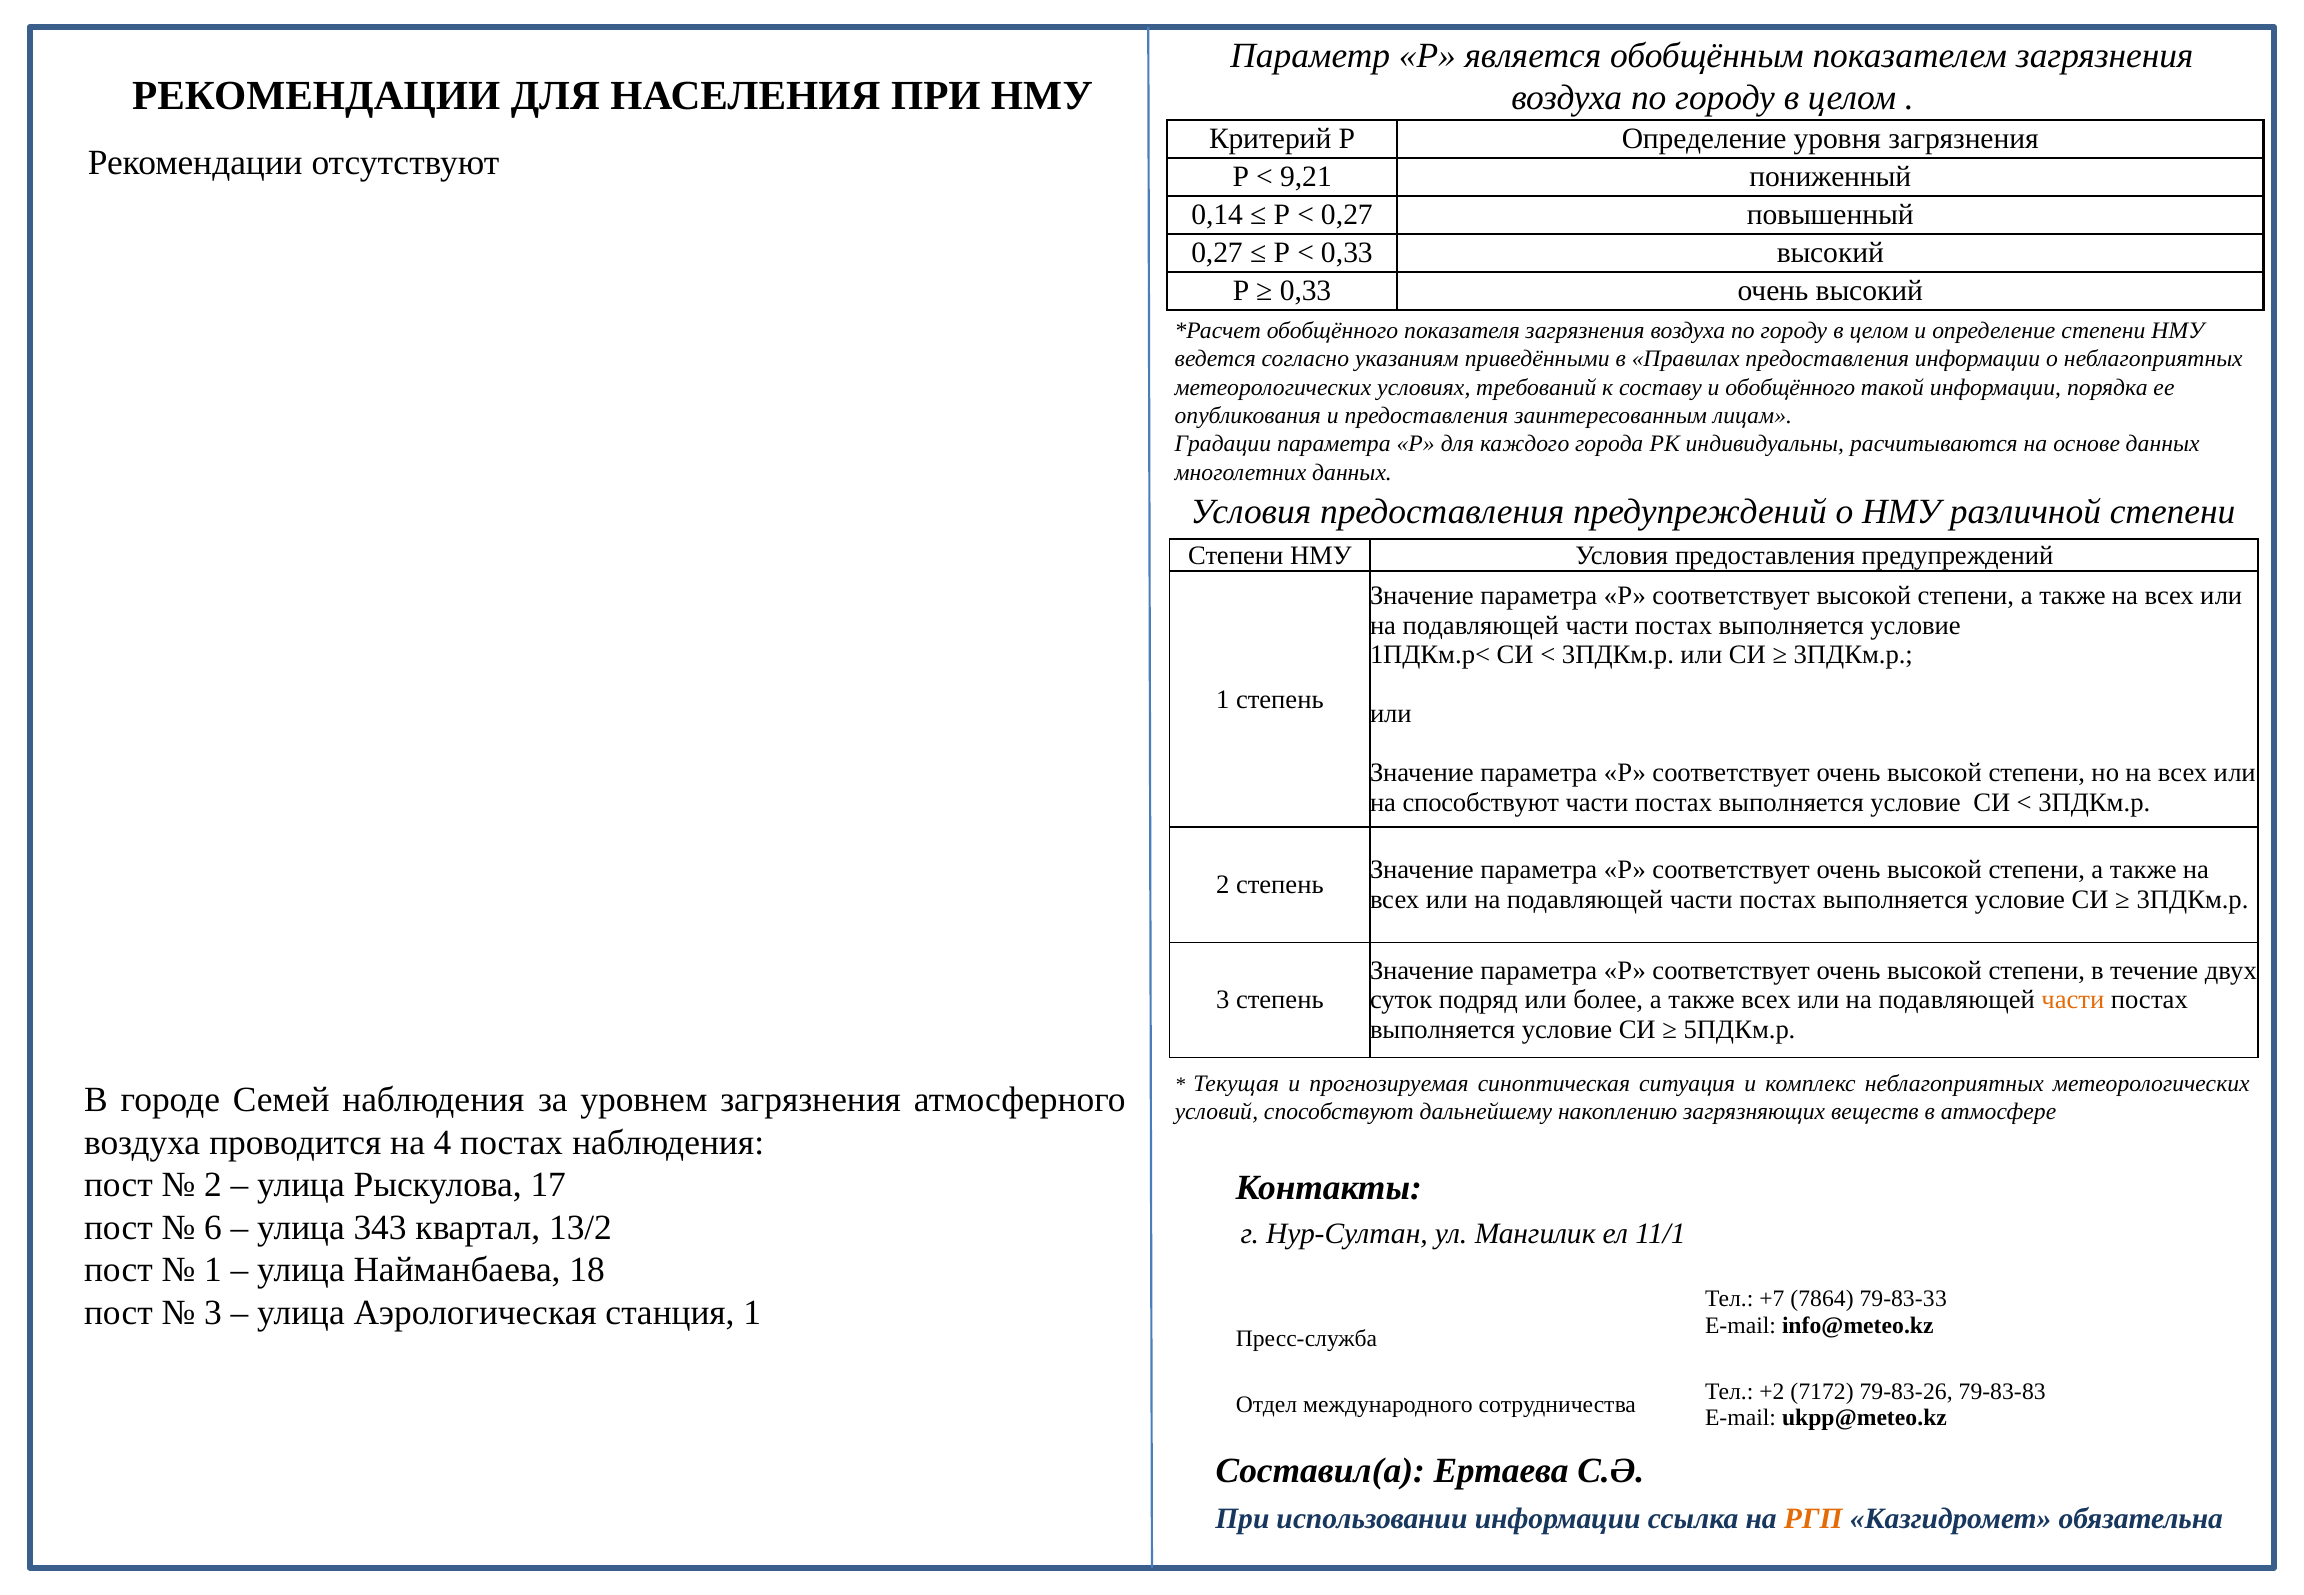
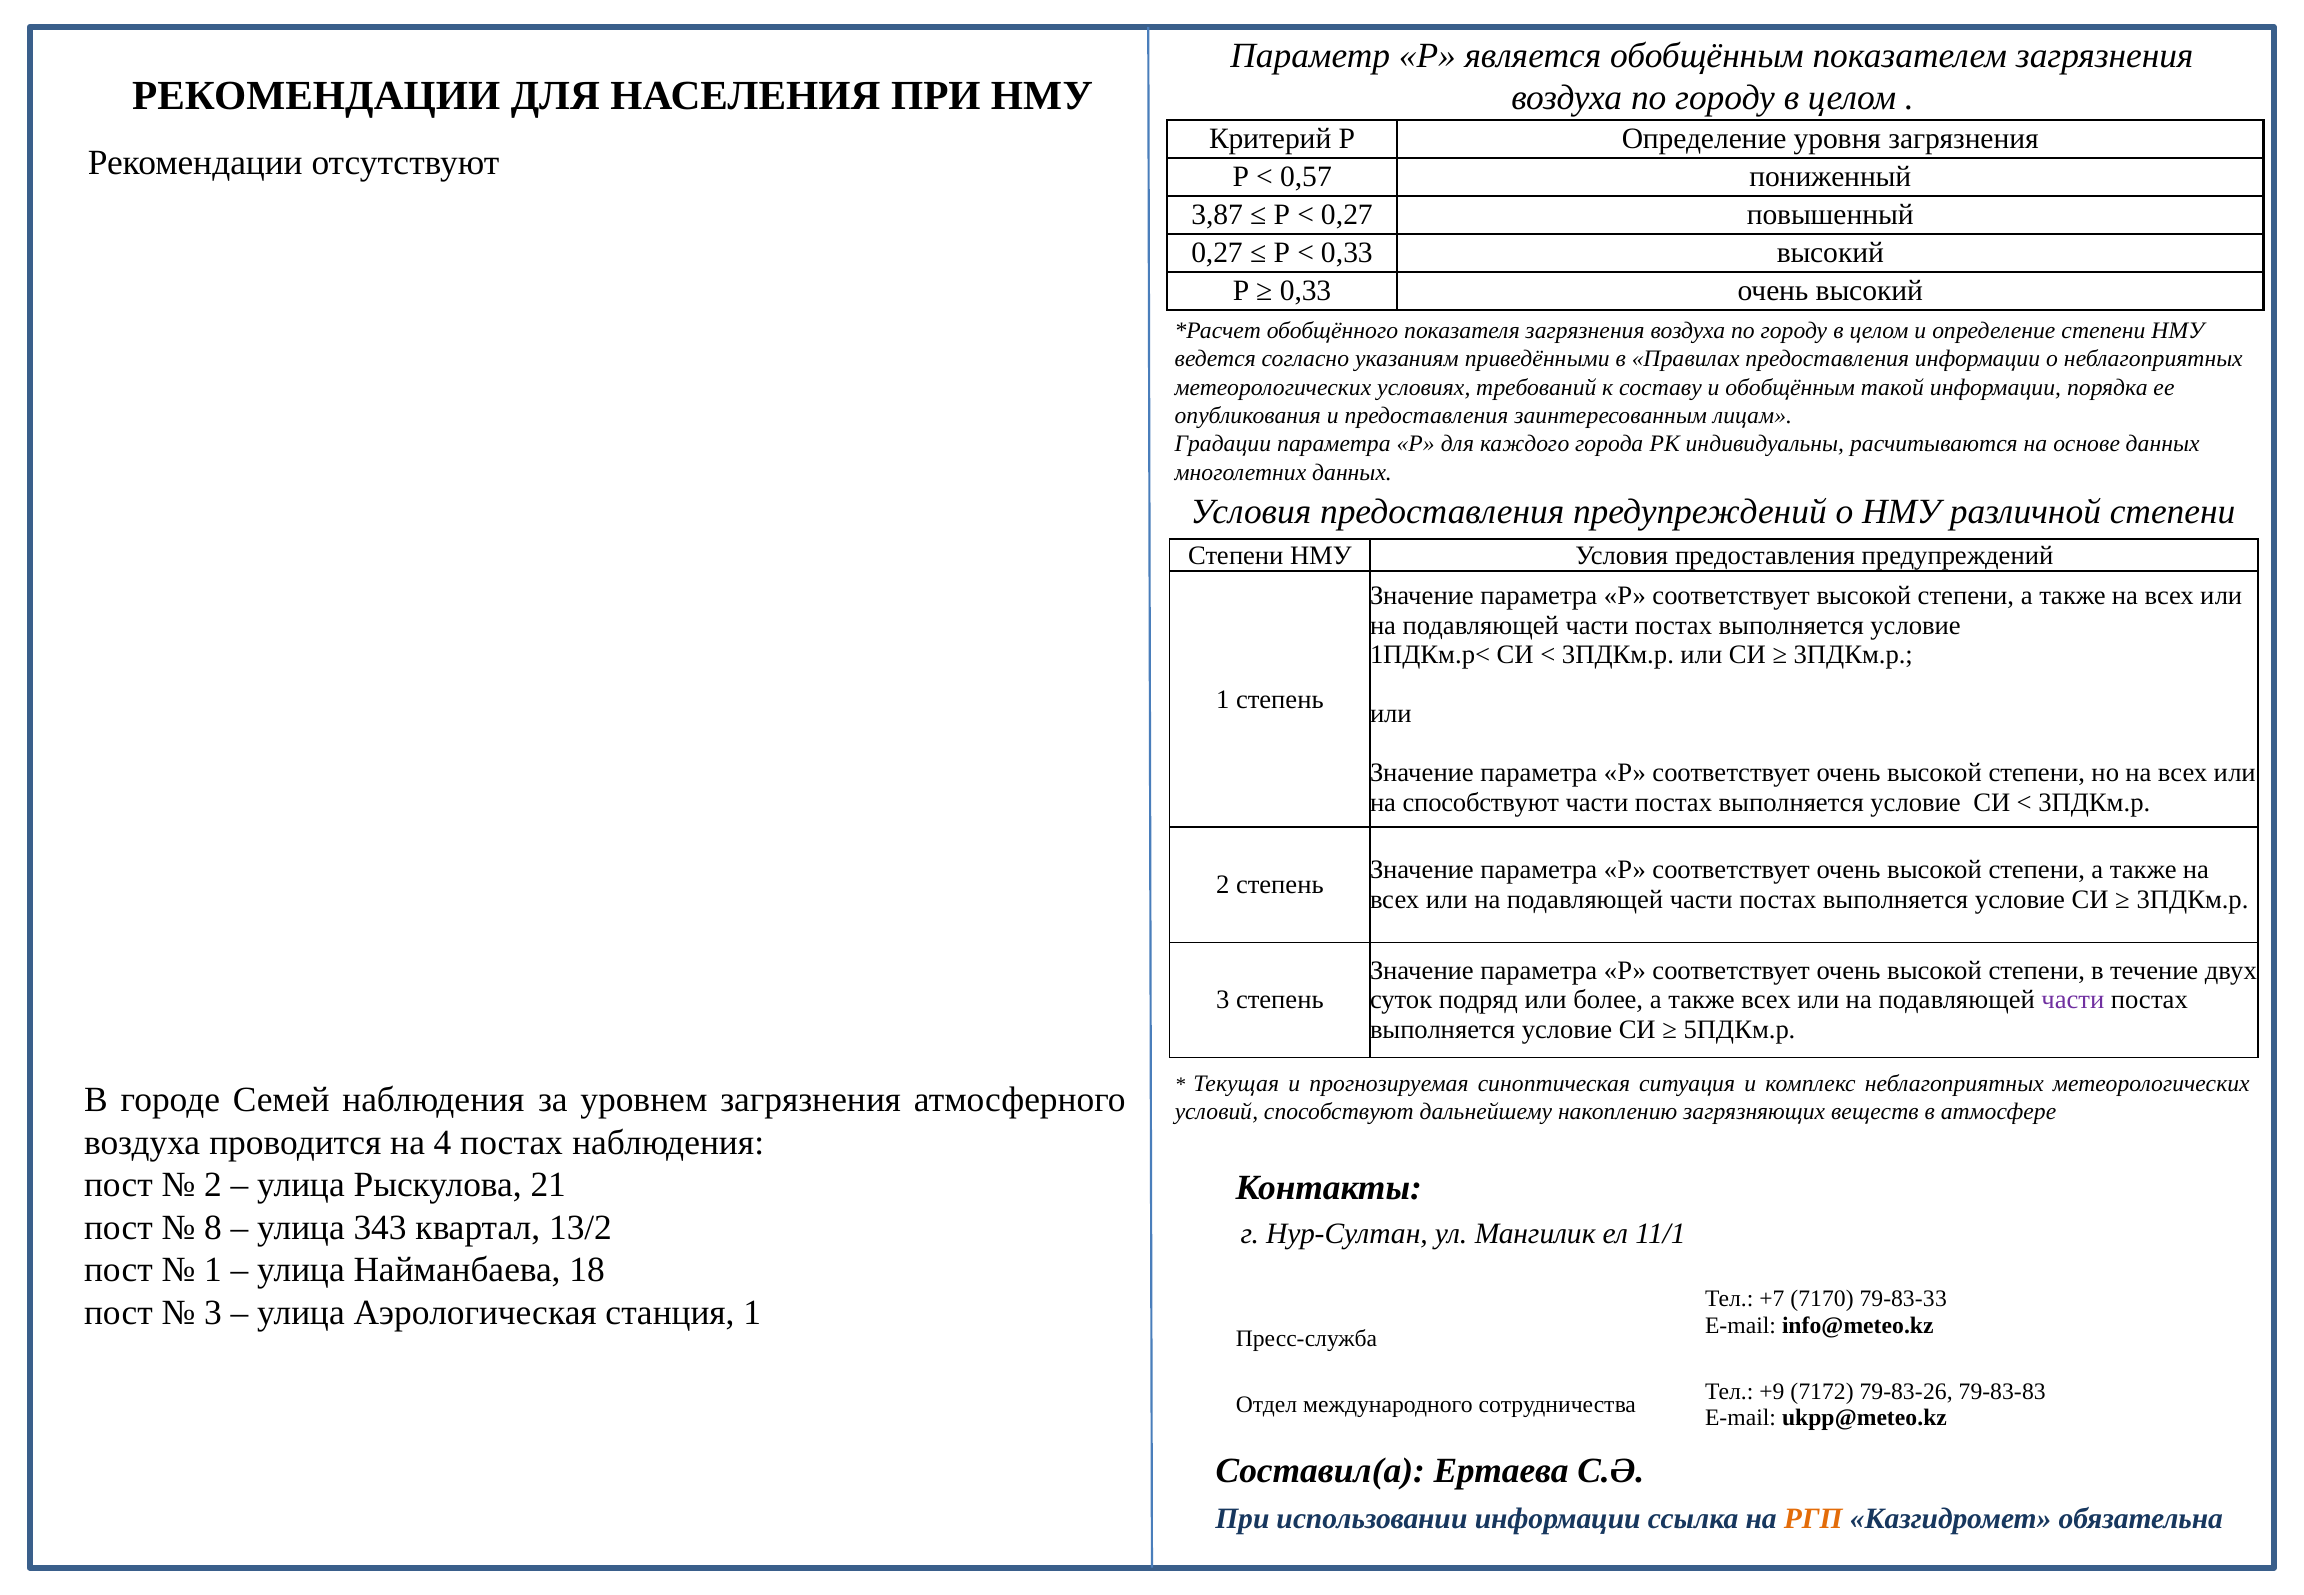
9,21: 9,21 -> 0,57
0,14: 0,14 -> 3,87
и обобщённого: обобщённого -> обобщённым
части at (2073, 1000) colour: orange -> purple
17: 17 -> 21
6: 6 -> 8
7864: 7864 -> 7170
+2: +2 -> +9
